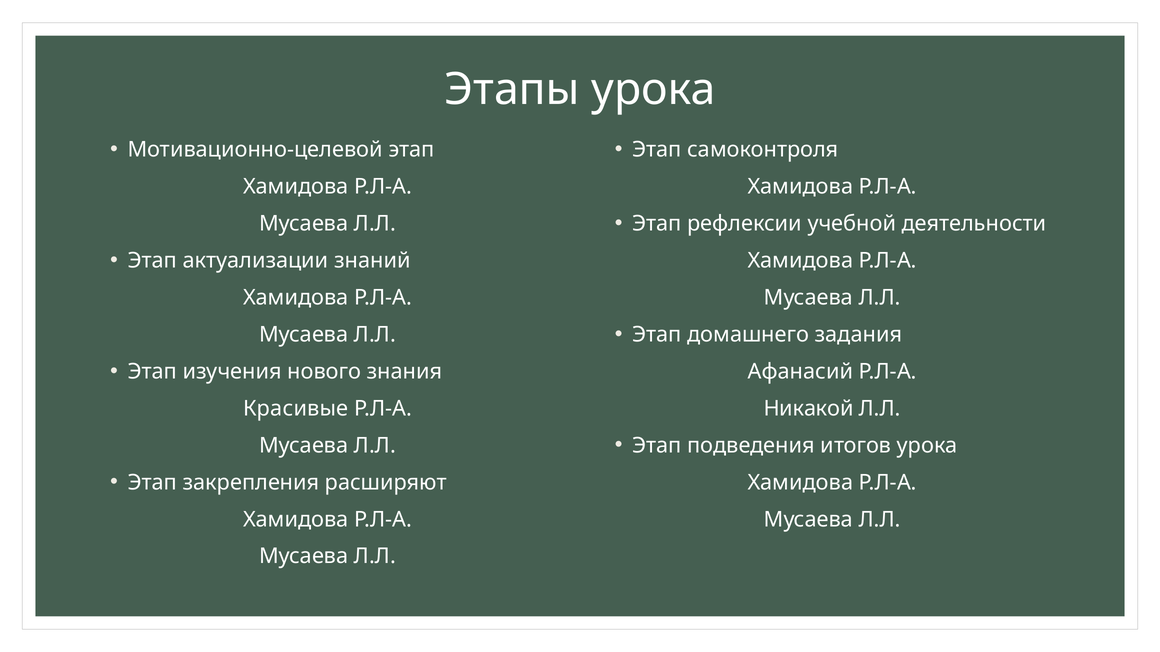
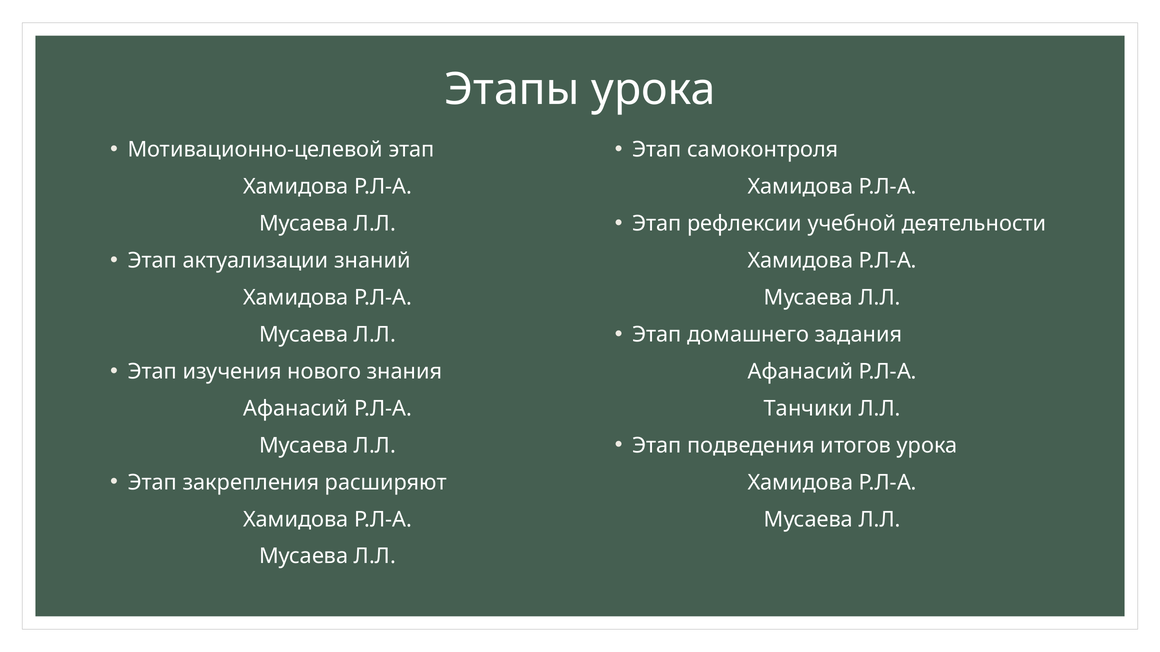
Красивые at (296, 409): Красивые -> Афанасий
Никакой: Никакой -> Танчики
